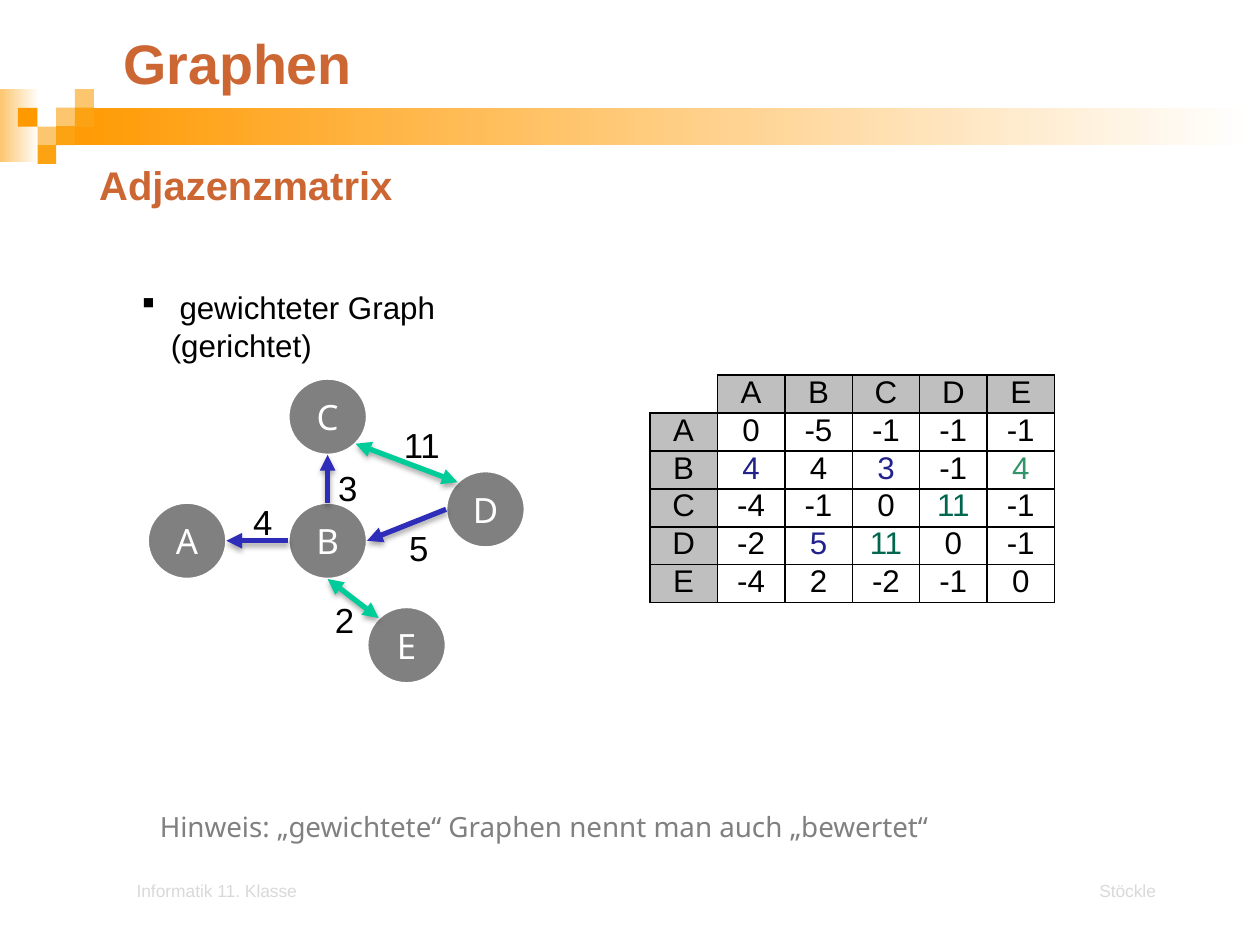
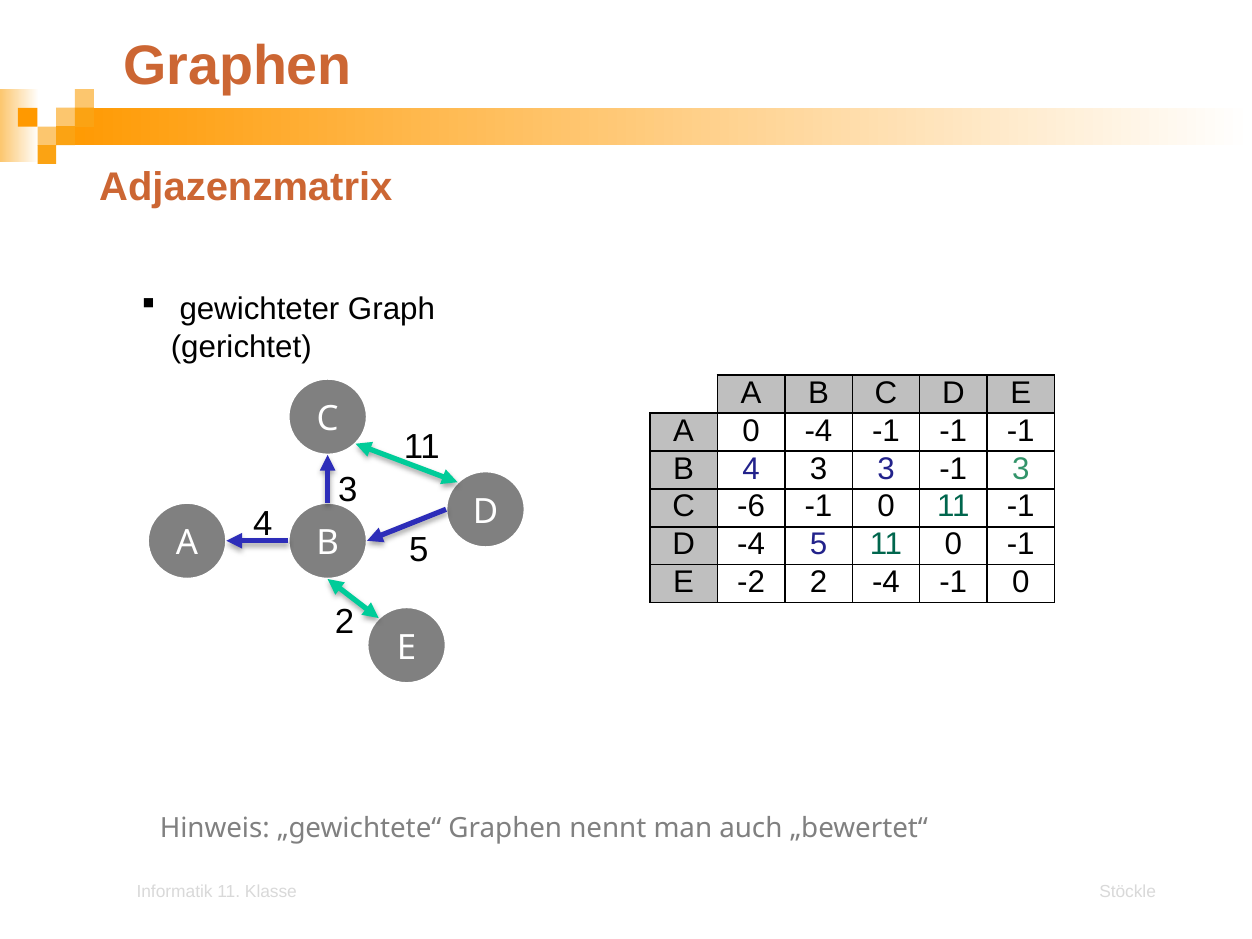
0 -5: -5 -> -4
B 4 4: 4 -> 3
-1 4: 4 -> 3
C -4: -4 -> -6
D -2: -2 -> -4
E -4: -4 -> -2
2 -2: -2 -> -4
